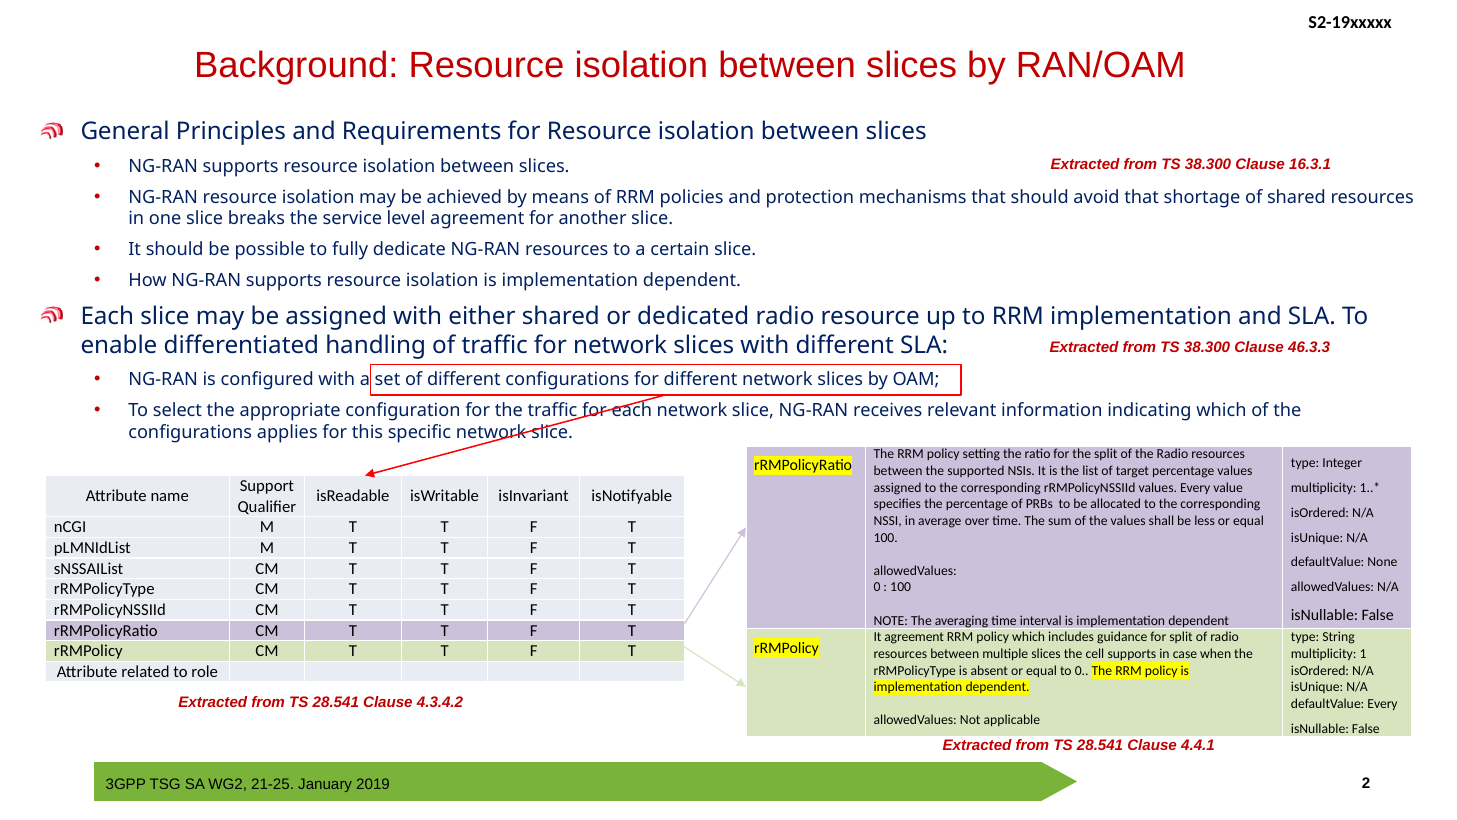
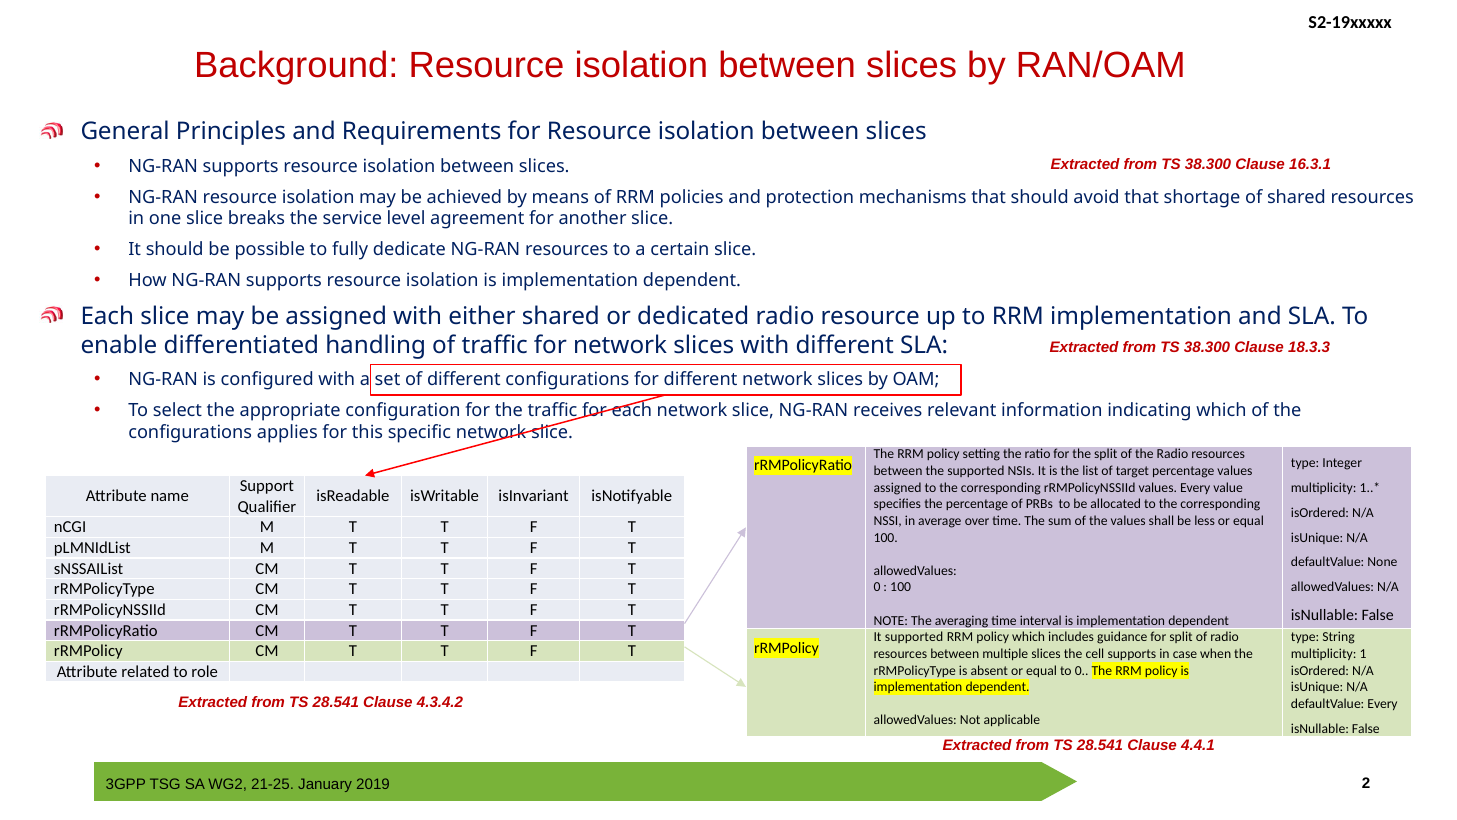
46.3.3: 46.3.3 -> 18.3.3
It agreement: agreement -> supported
